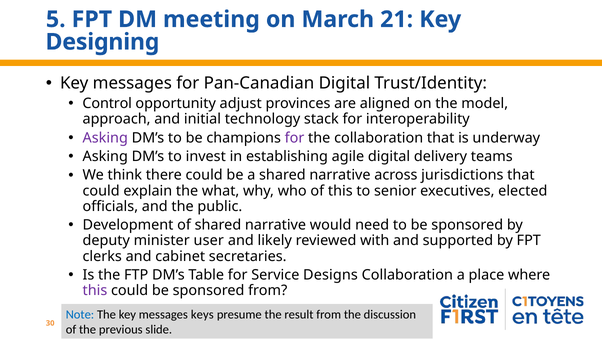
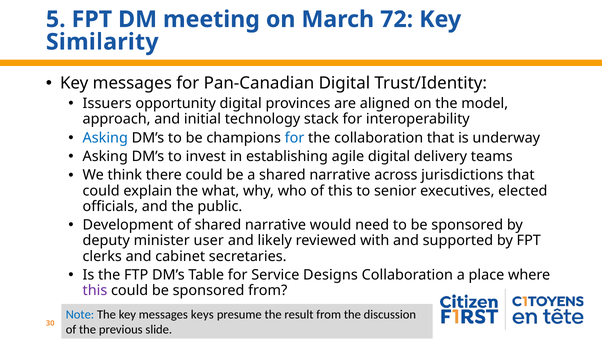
21: 21 -> 72
Designing: Designing -> Similarity
Control: Control -> Issuers
opportunity adjust: adjust -> digital
Asking at (105, 138) colour: purple -> blue
for at (295, 138) colour: purple -> blue
